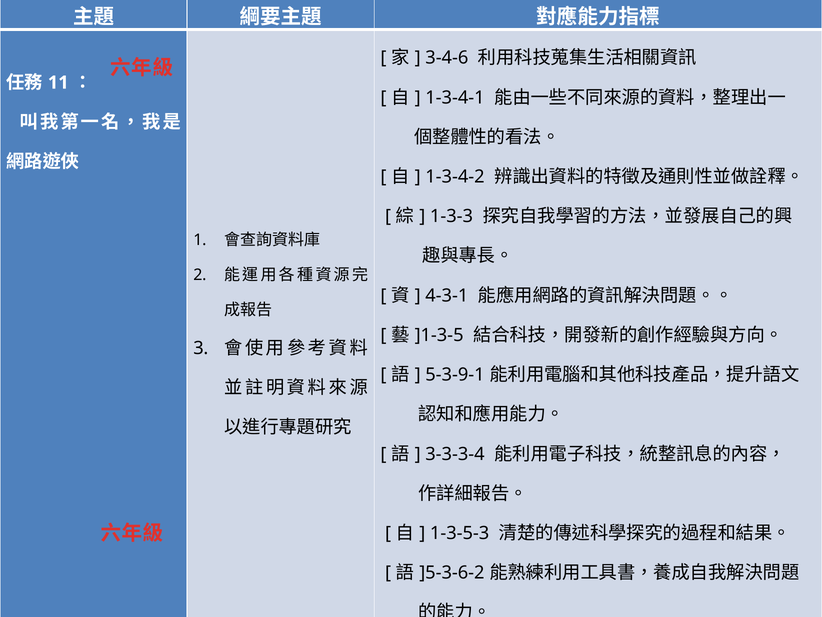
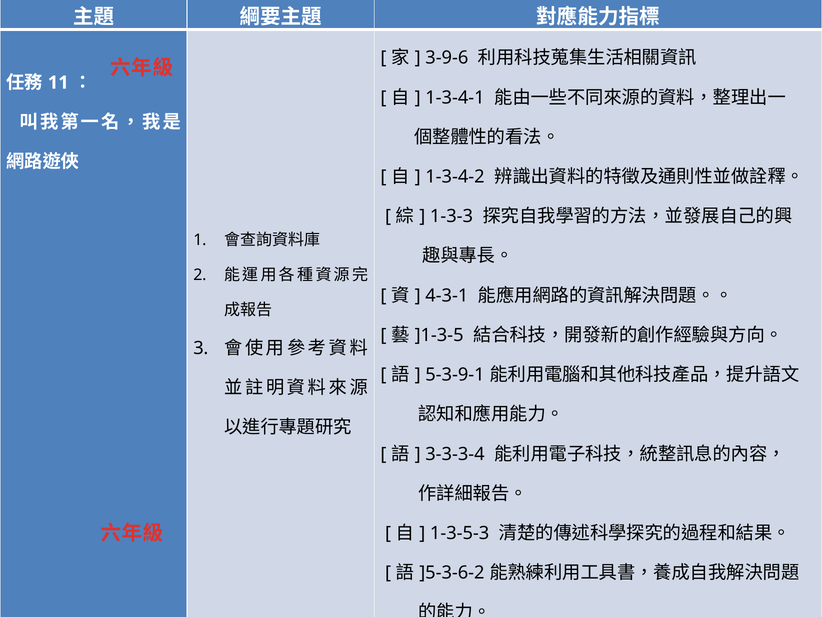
3-4-6: 3-4-6 -> 3-9-6
